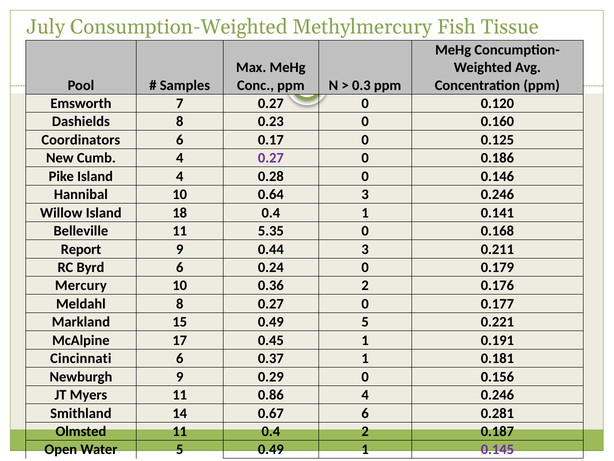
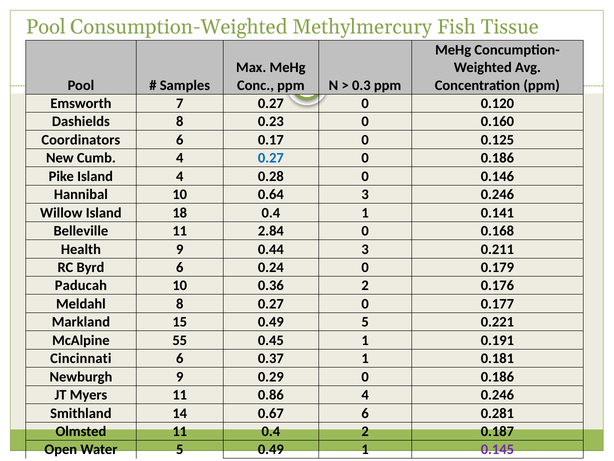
July at (46, 27): July -> Pool
0.27 at (271, 158) colour: purple -> blue
5.35: 5.35 -> 2.84
Report: Report -> Health
Mercury: Mercury -> Paducah
17: 17 -> 55
0.29 0 0.156: 0.156 -> 0.186
